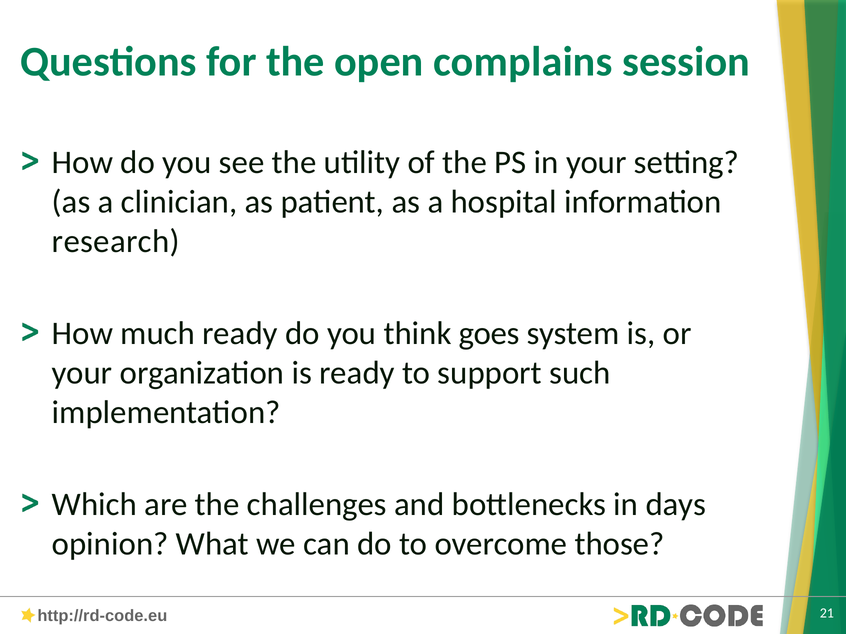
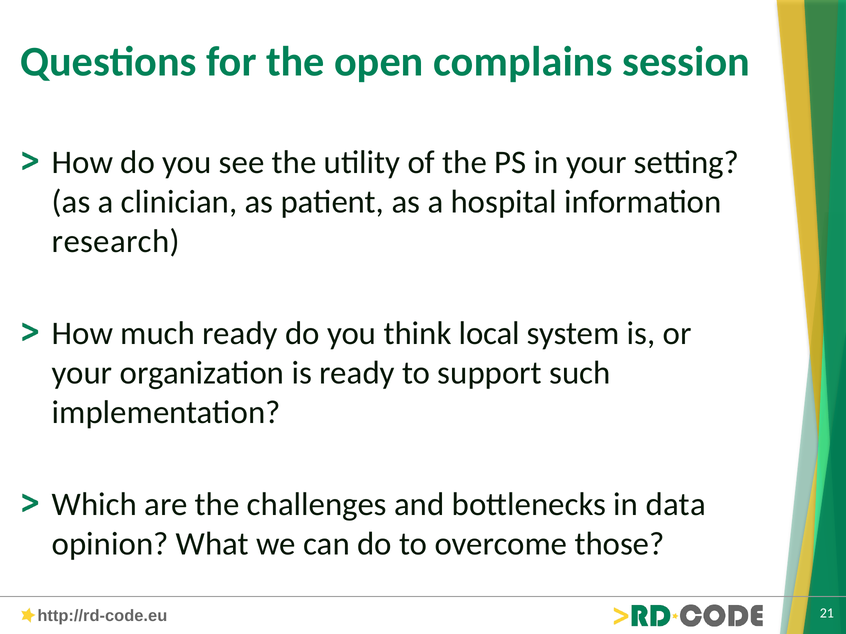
goes: goes -> local
days: days -> data
